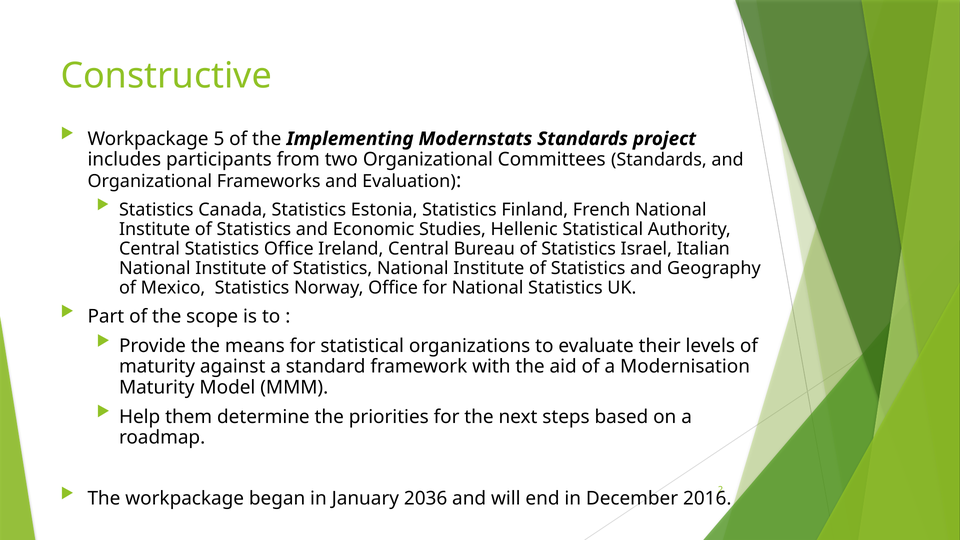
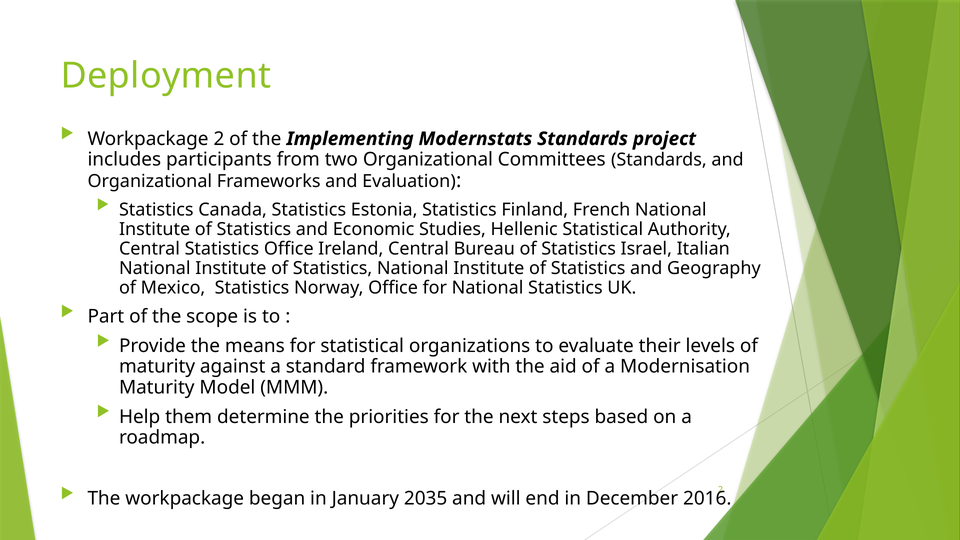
Constructive: Constructive -> Deployment
Workpackage 5: 5 -> 2
2036: 2036 -> 2035
